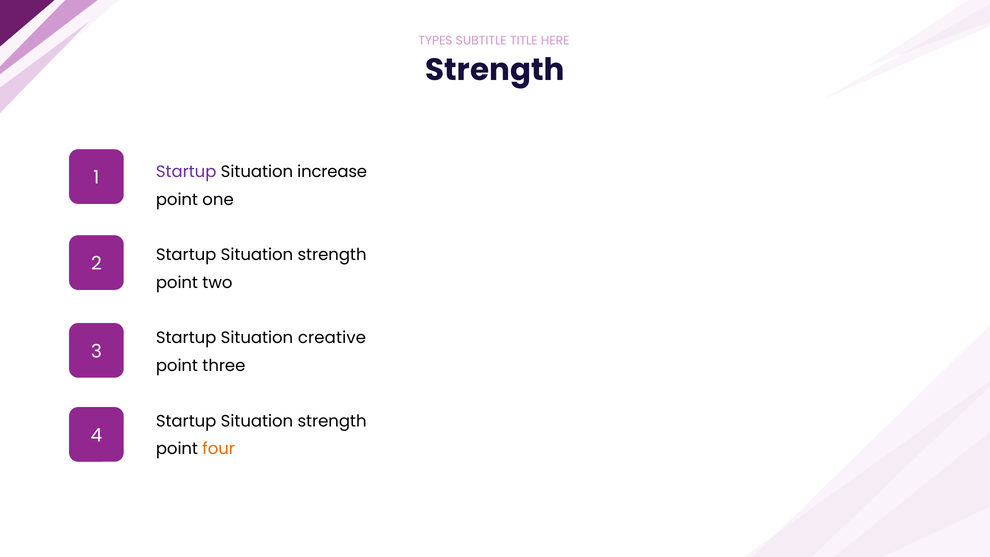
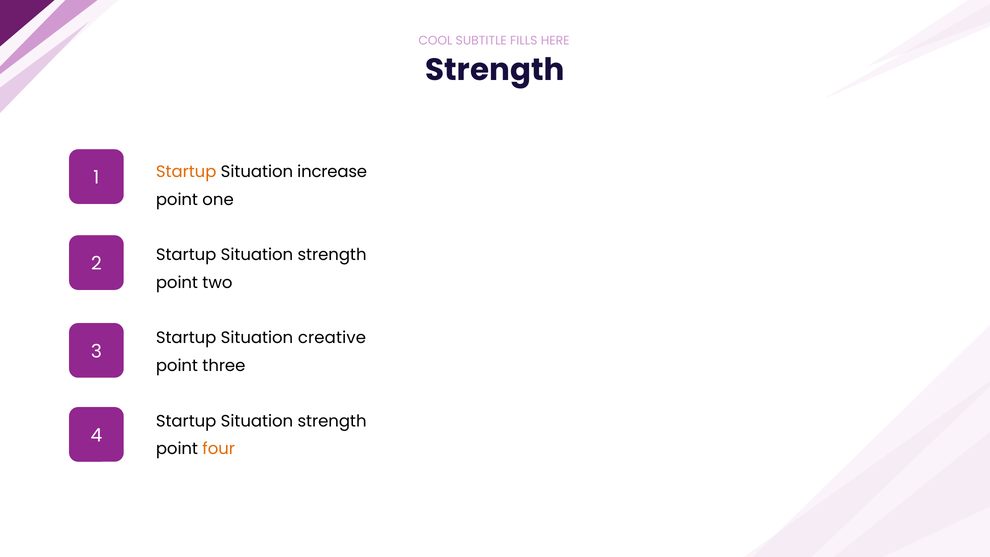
TYPES: TYPES -> COOL
TITLE: TITLE -> FILLS
Startup at (186, 172) colour: purple -> orange
